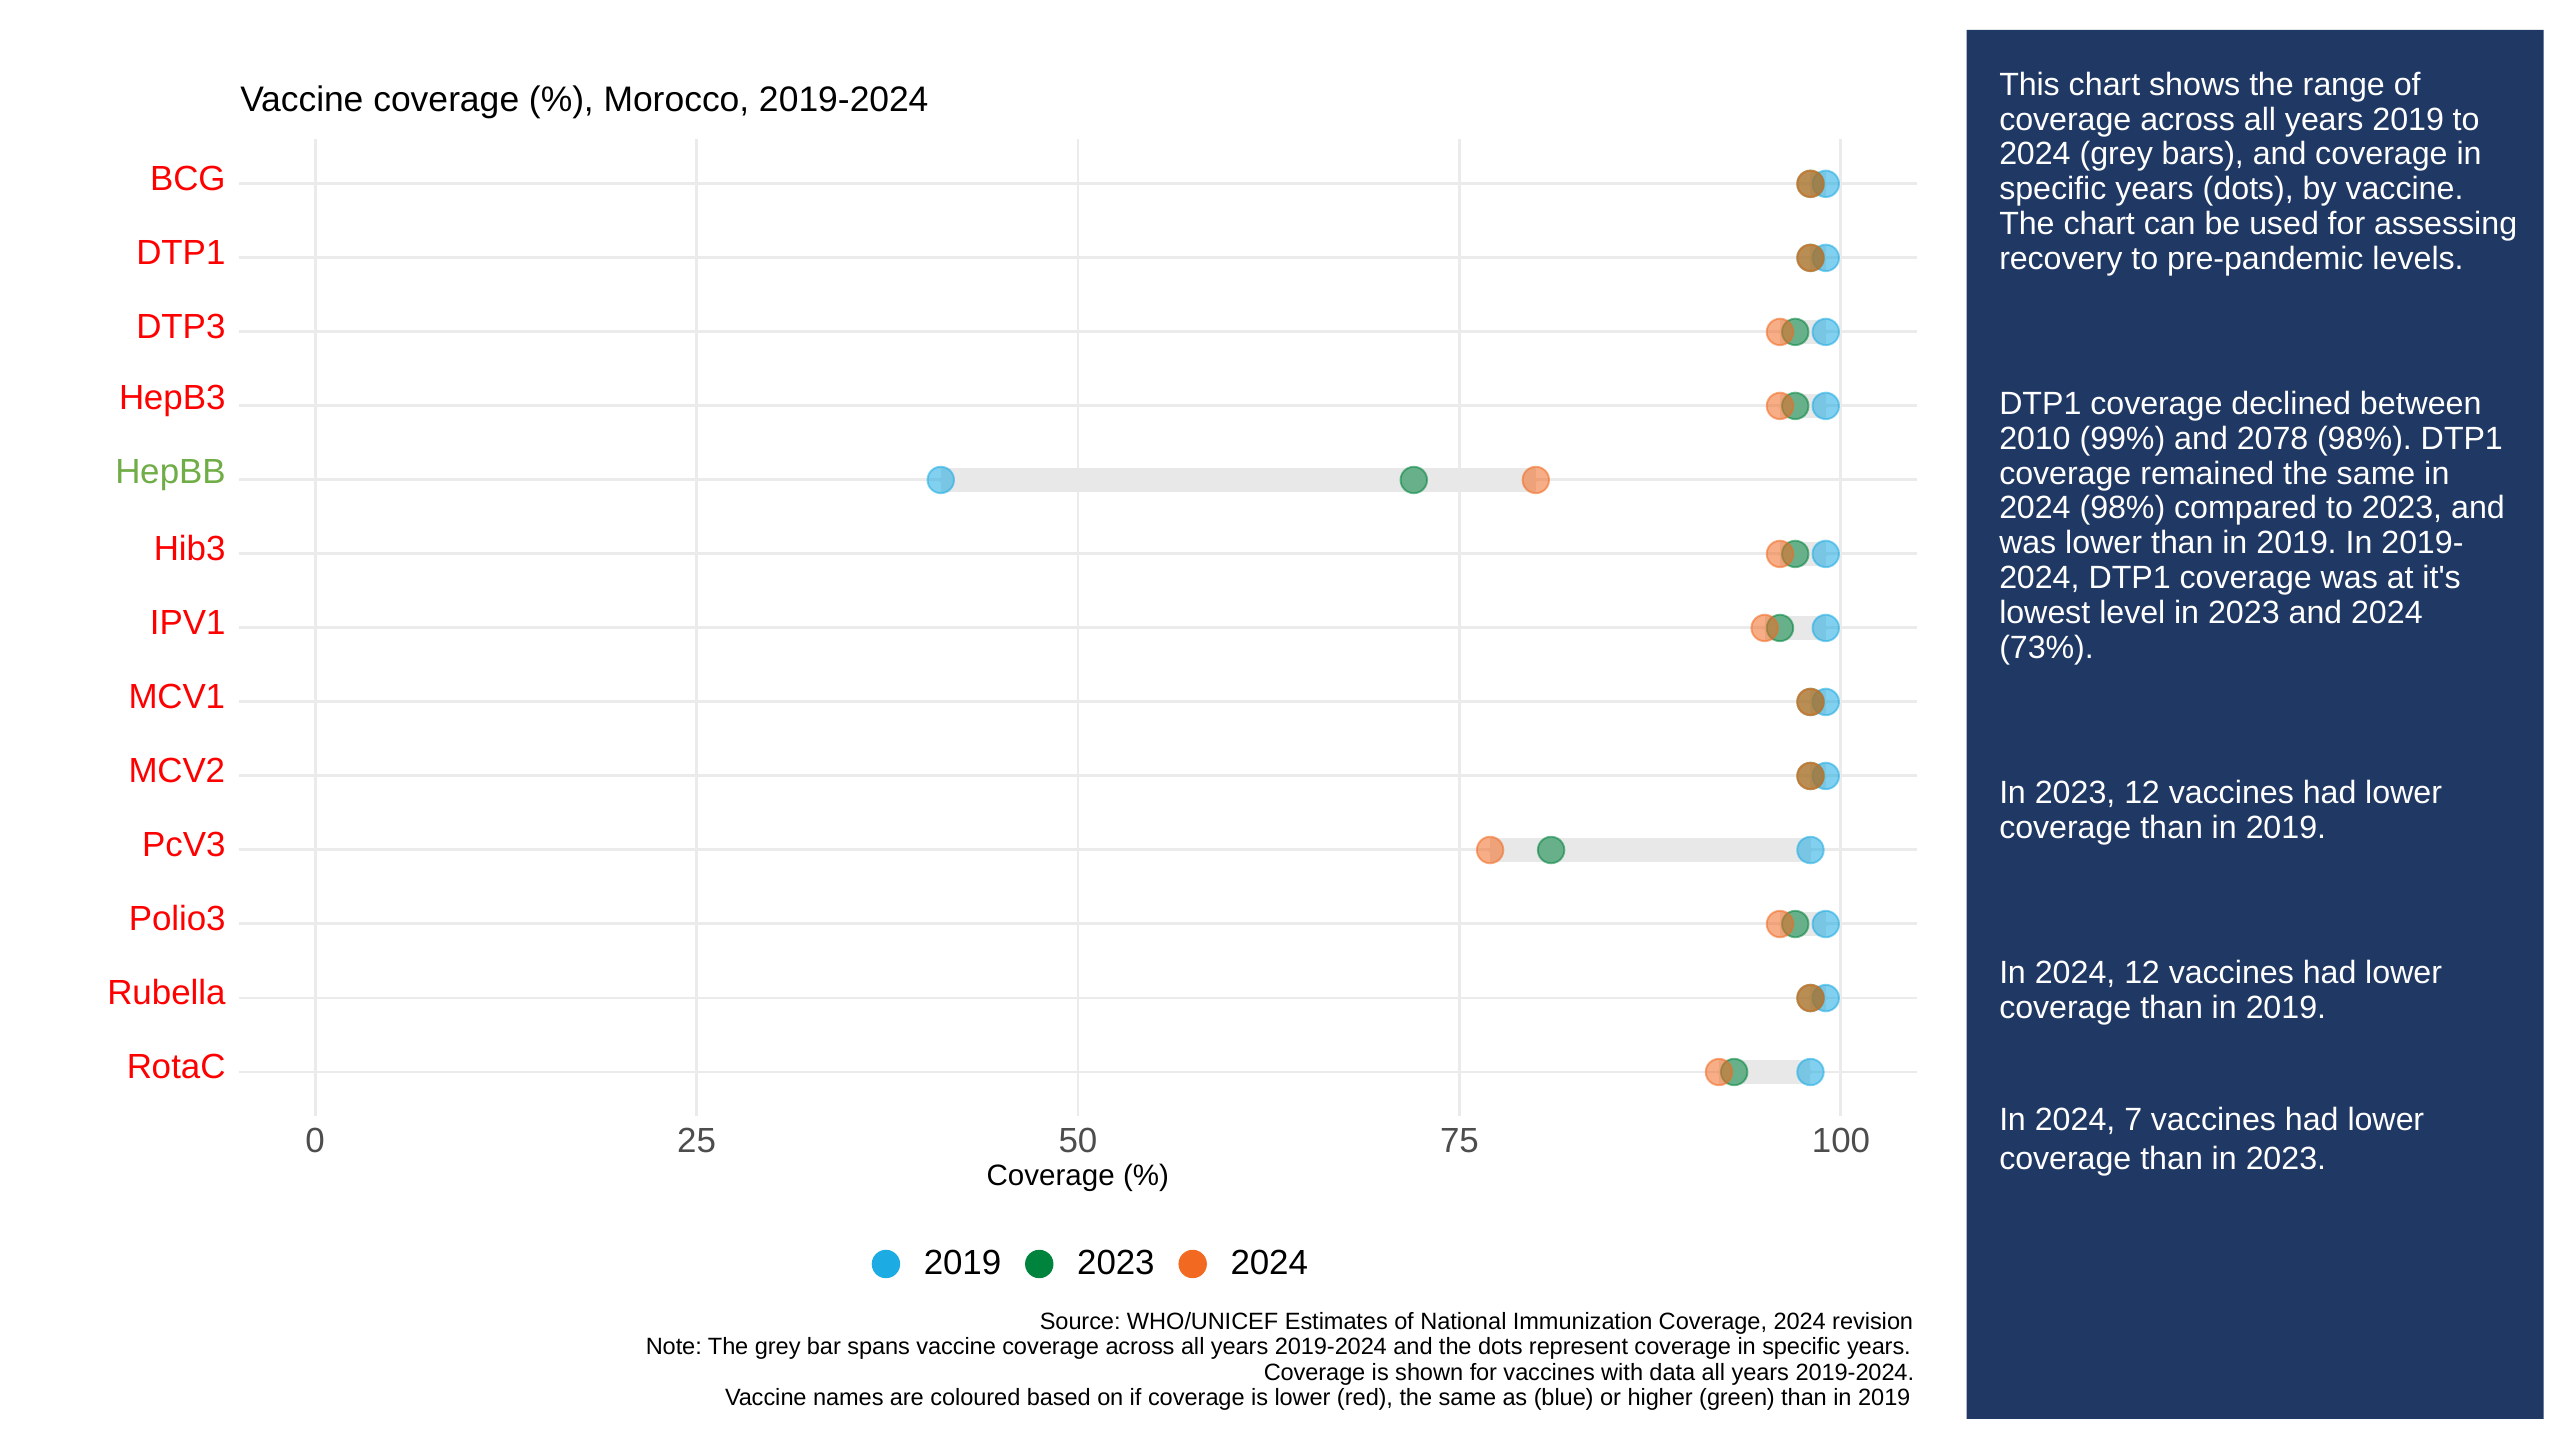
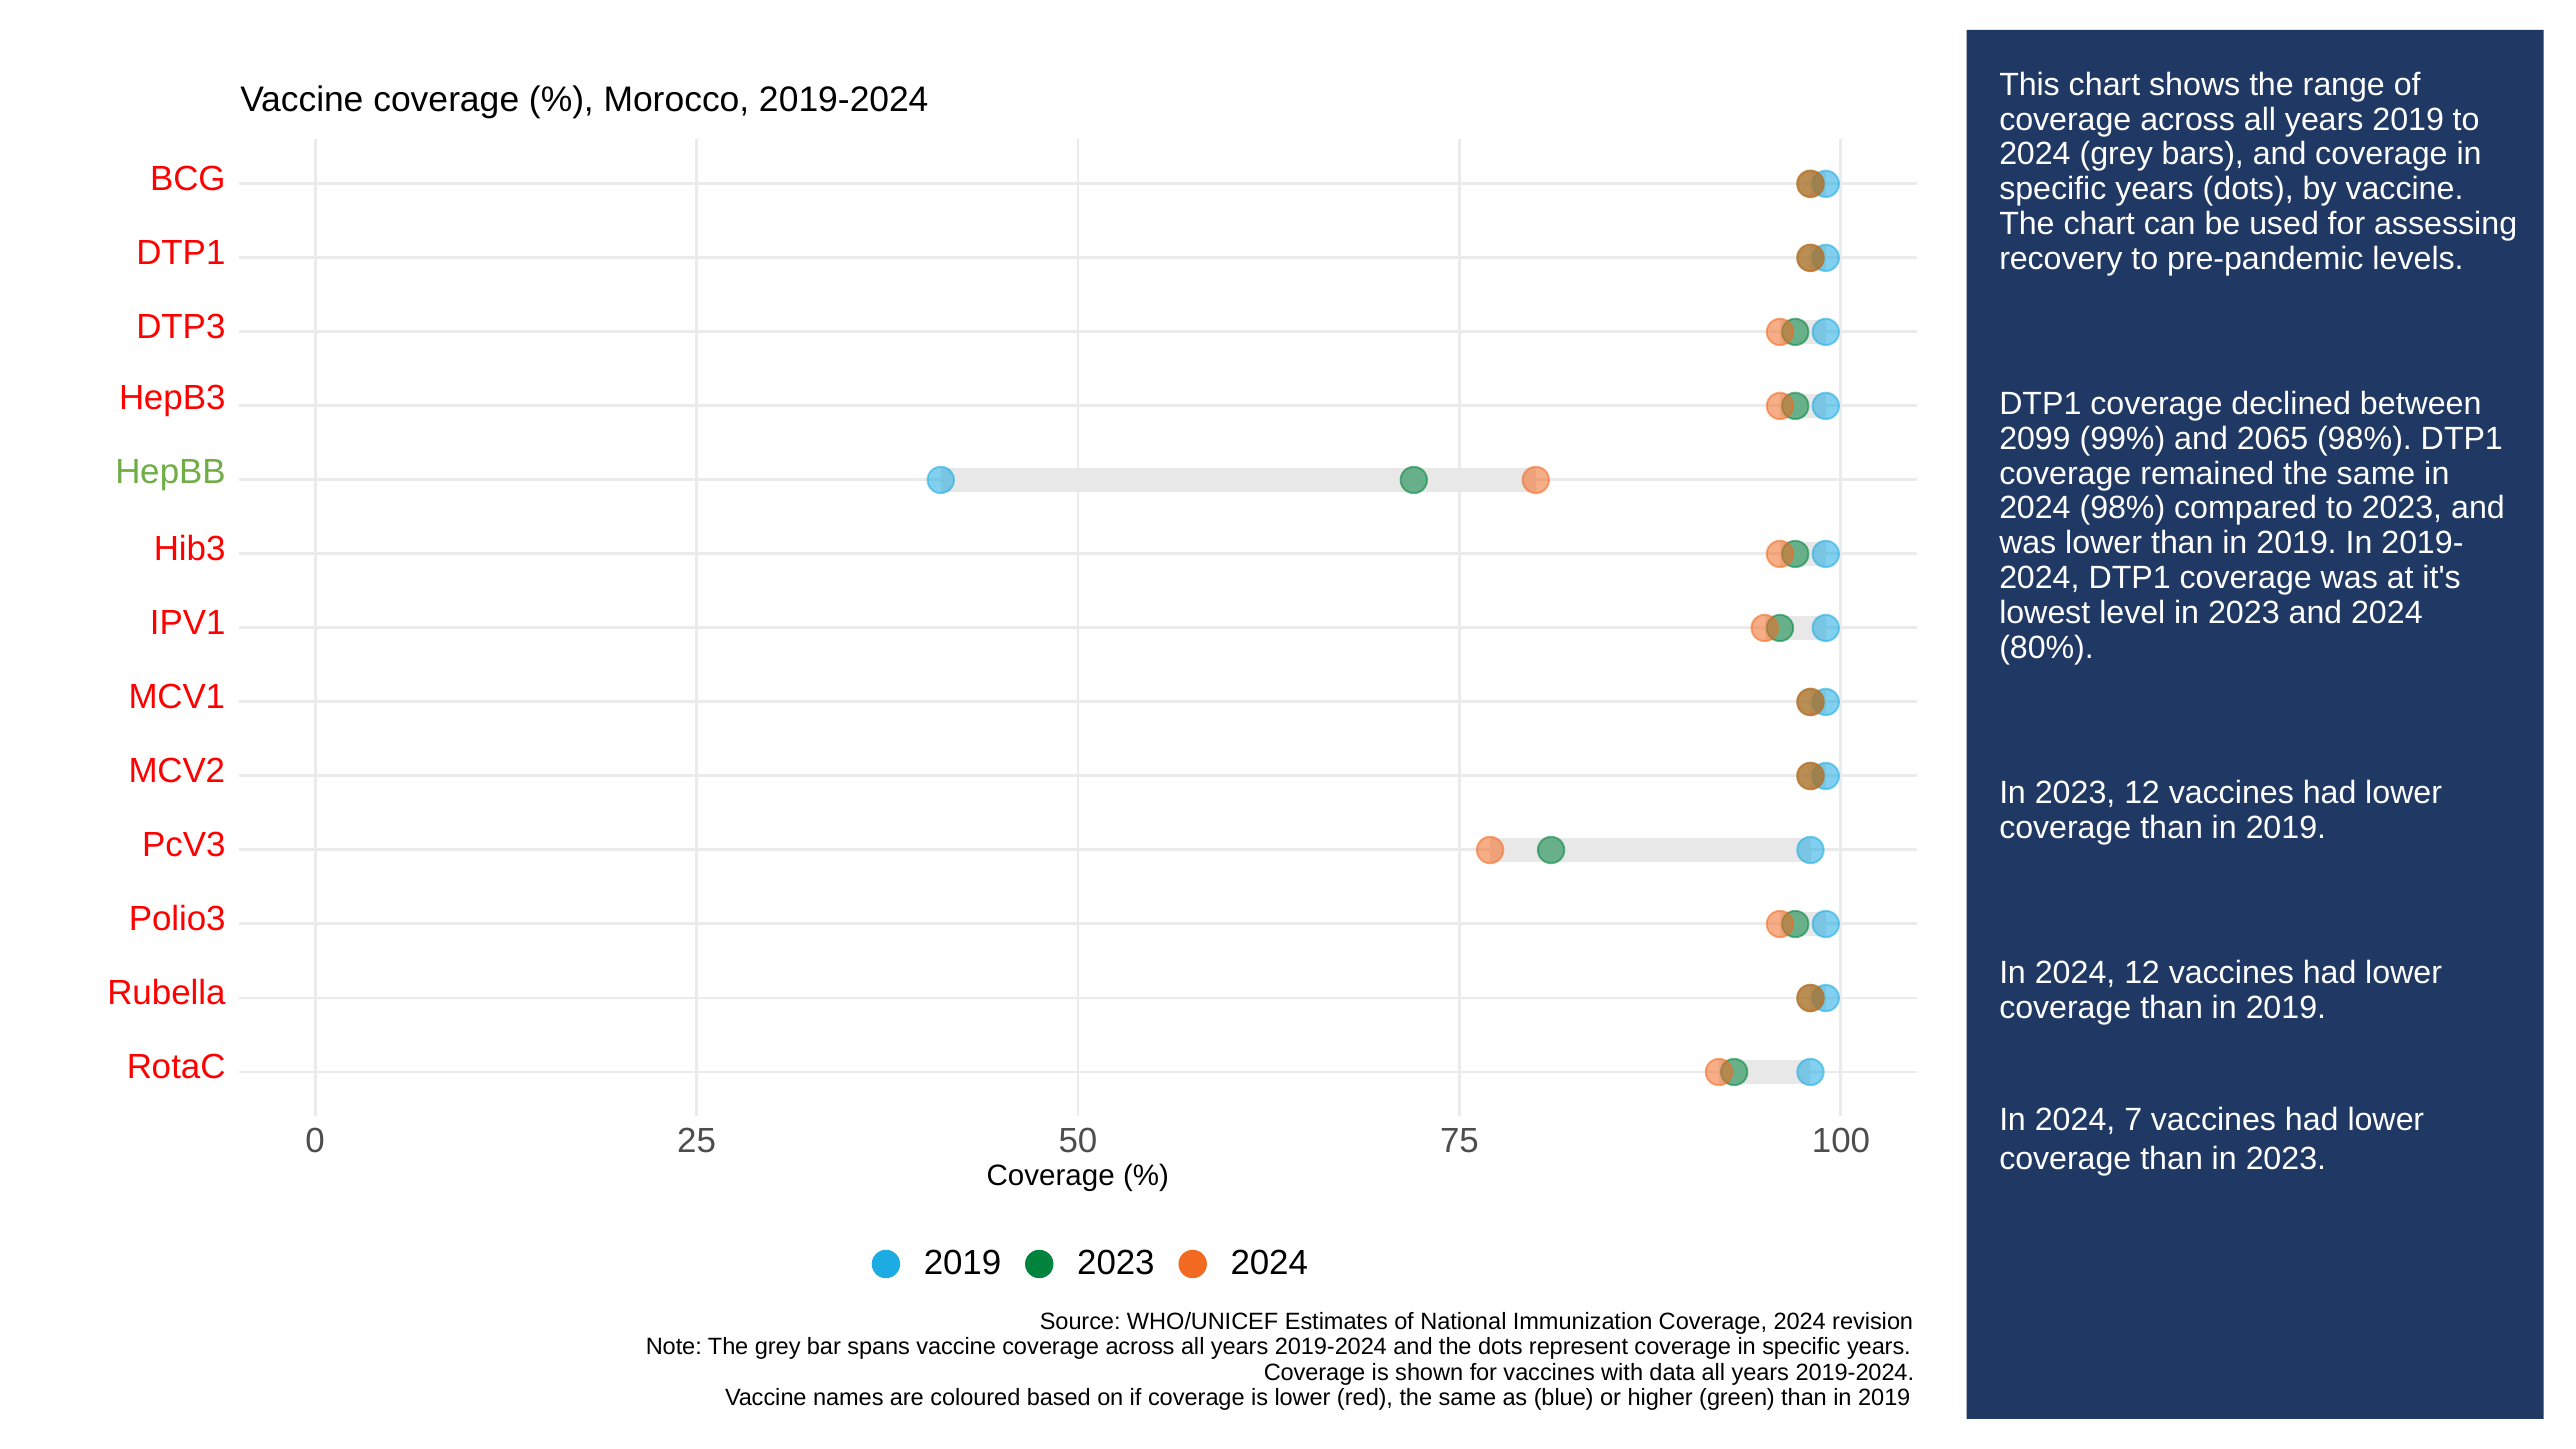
2010: 2010 -> 2099
2078: 2078 -> 2065
73%: 73% -> 80%
